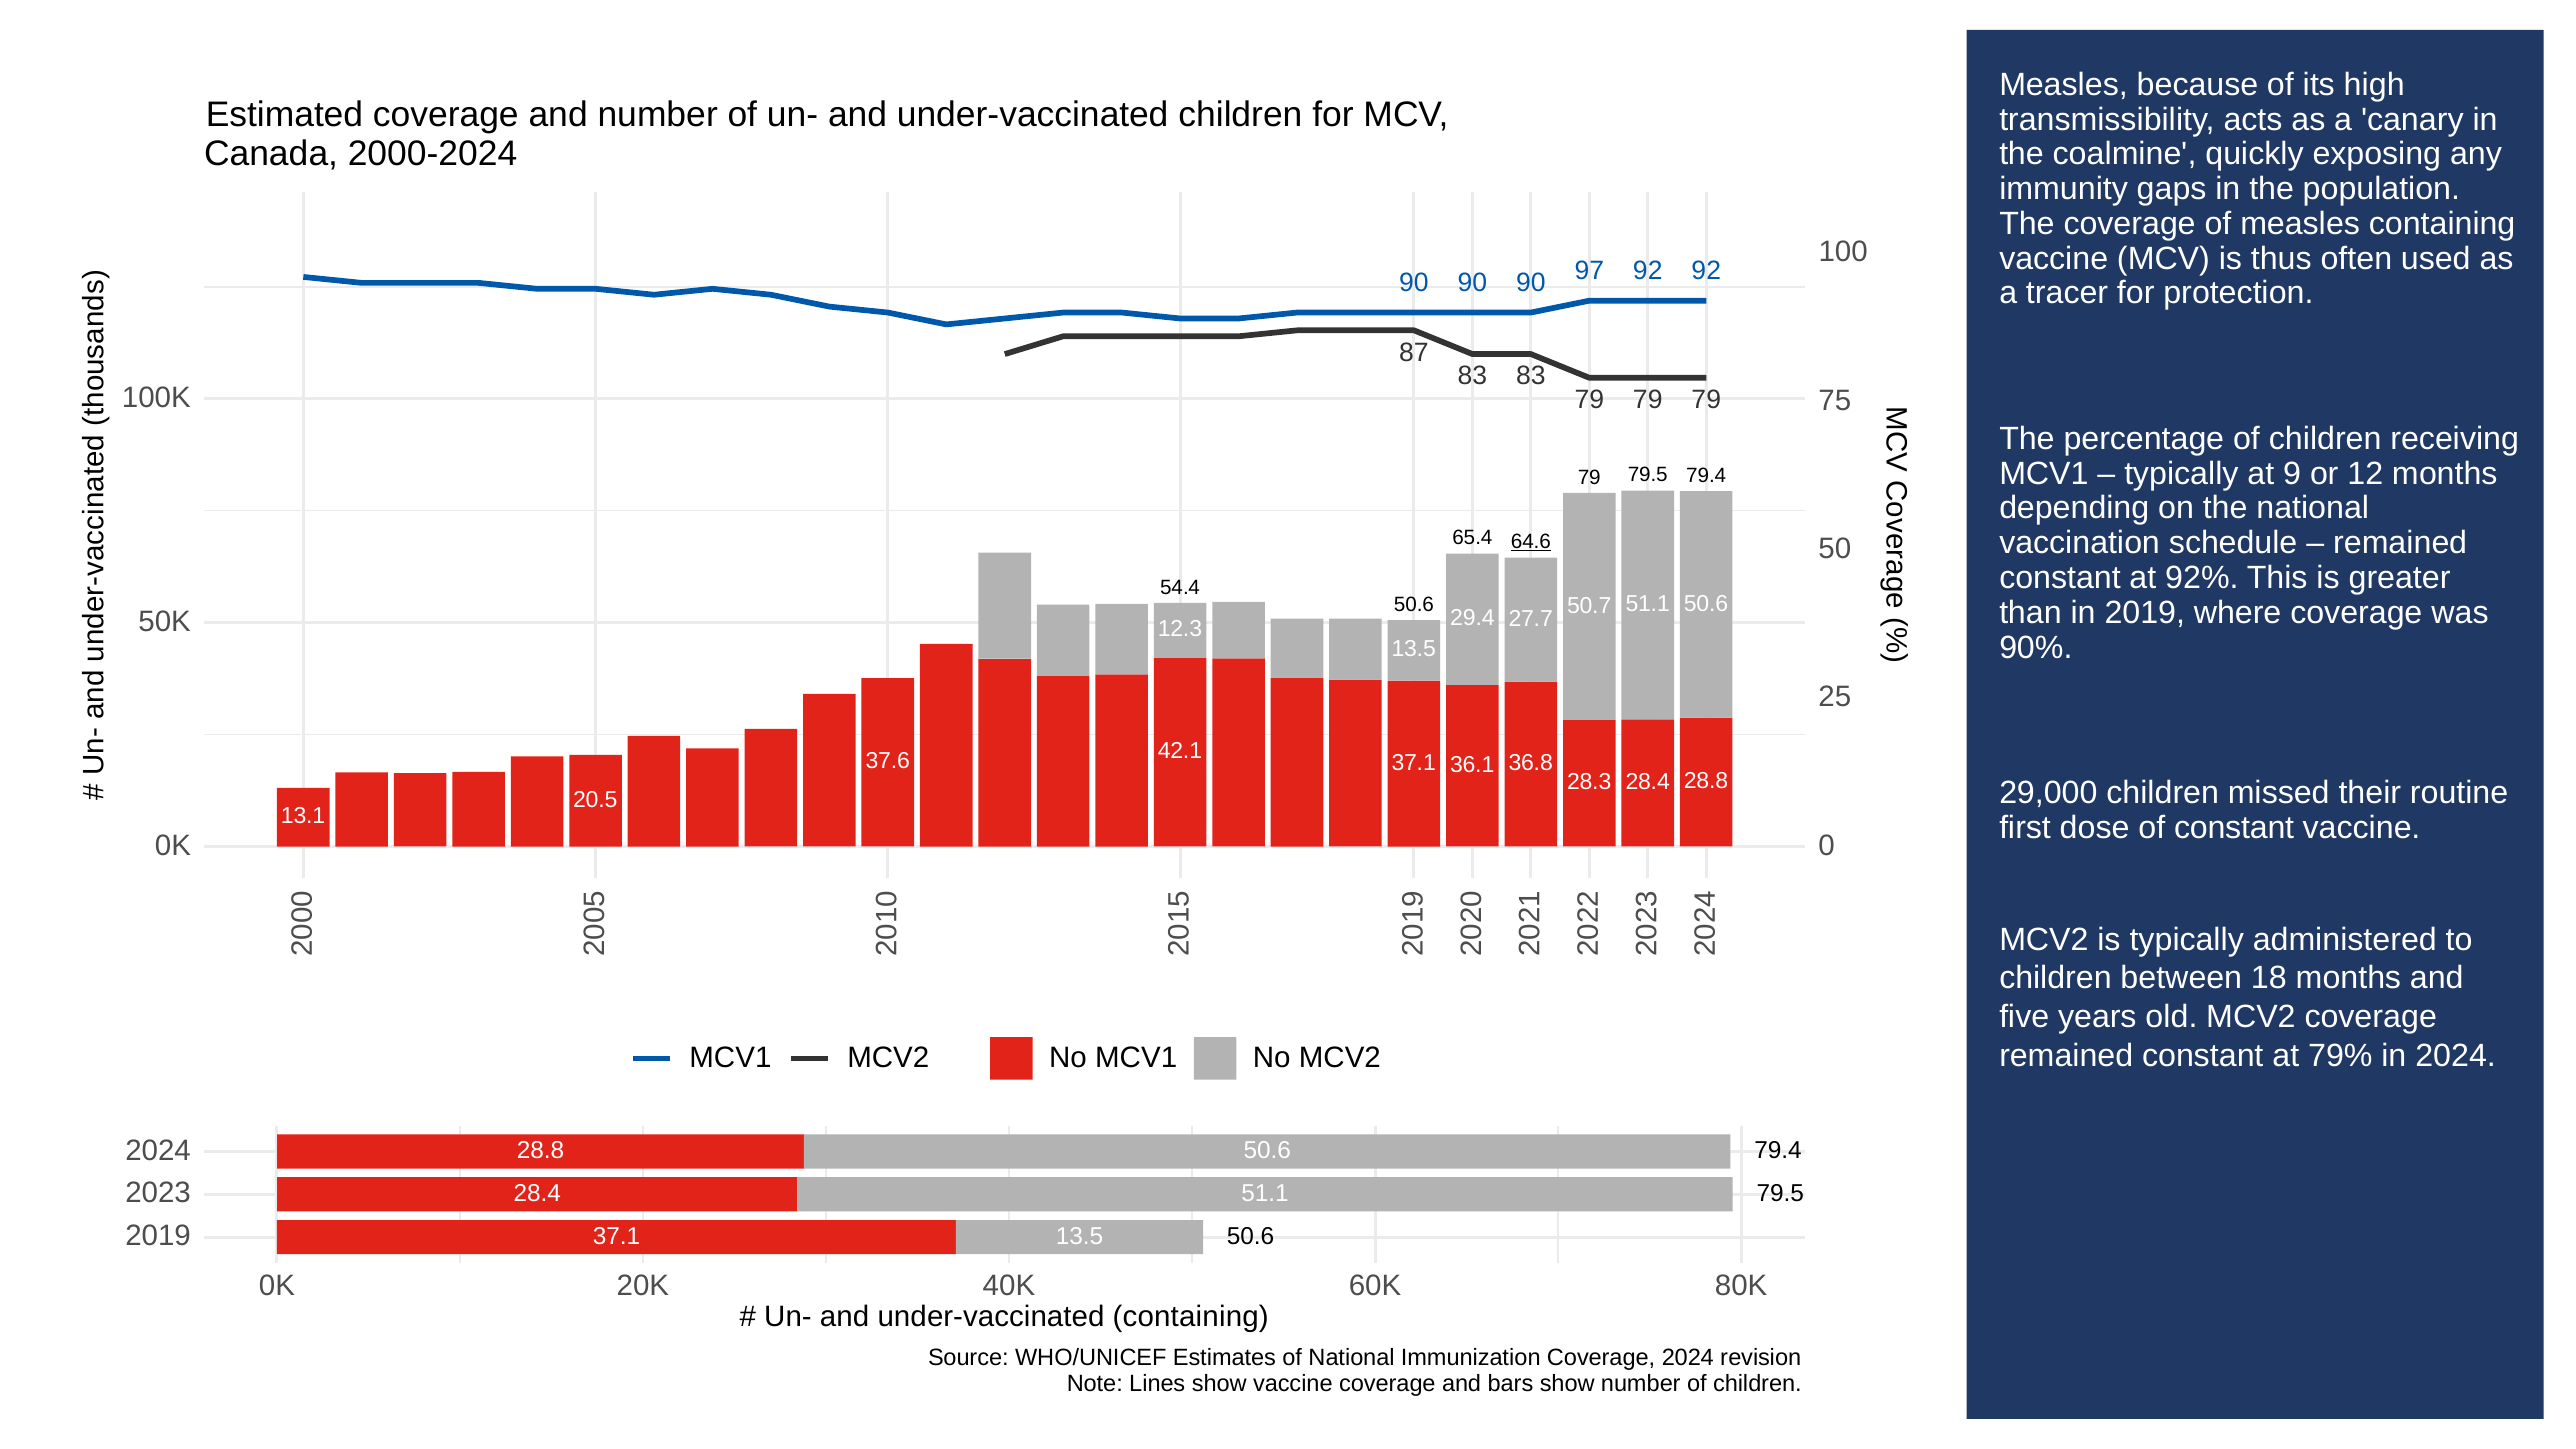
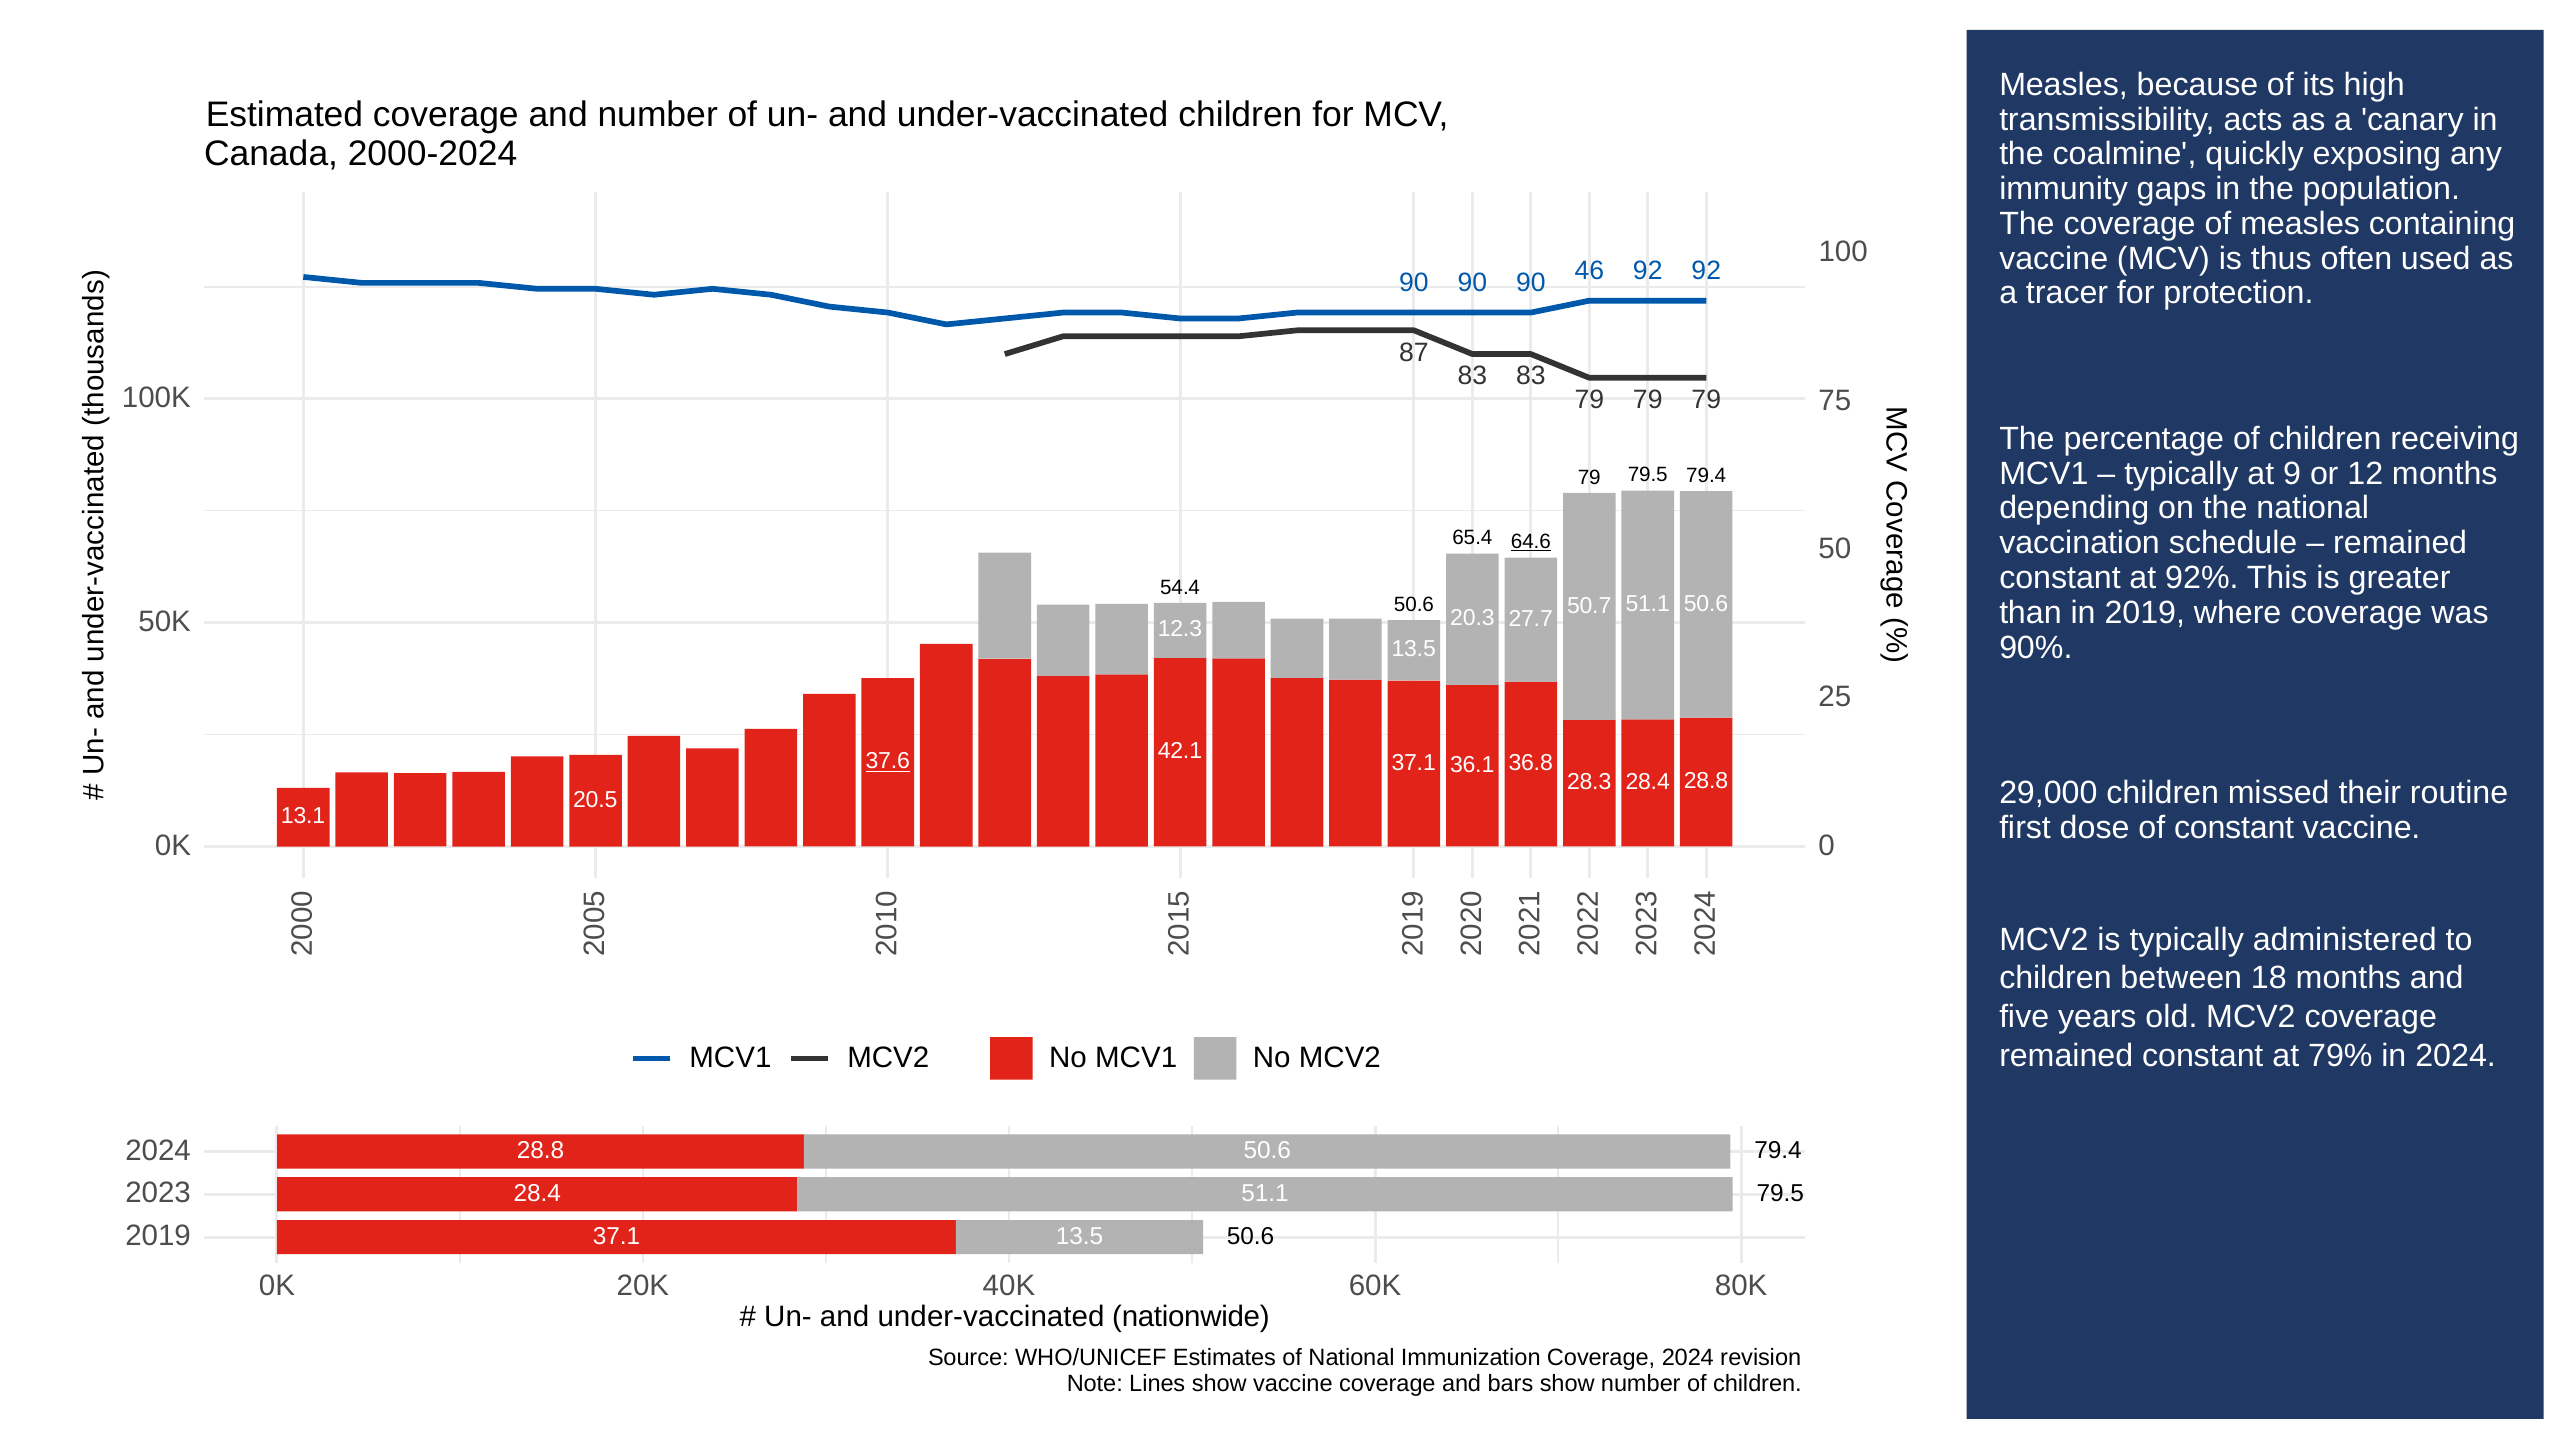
97: 97 -> 46
29.4: 29.4 -> 20.3
37.6 underline: none -> present
under-vaccinated containing: containing -> nationwide
